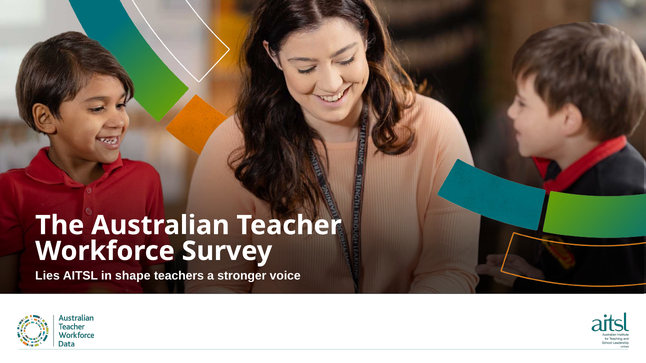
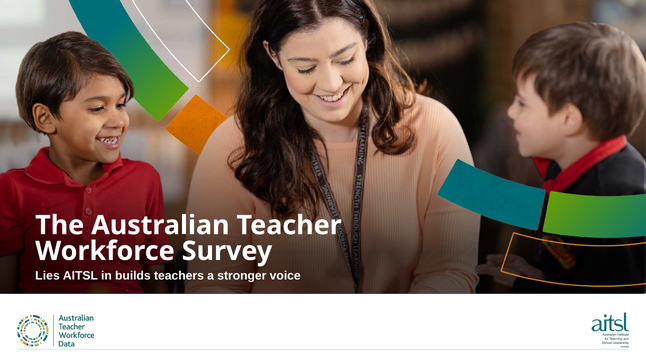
shape: shape -> builds
